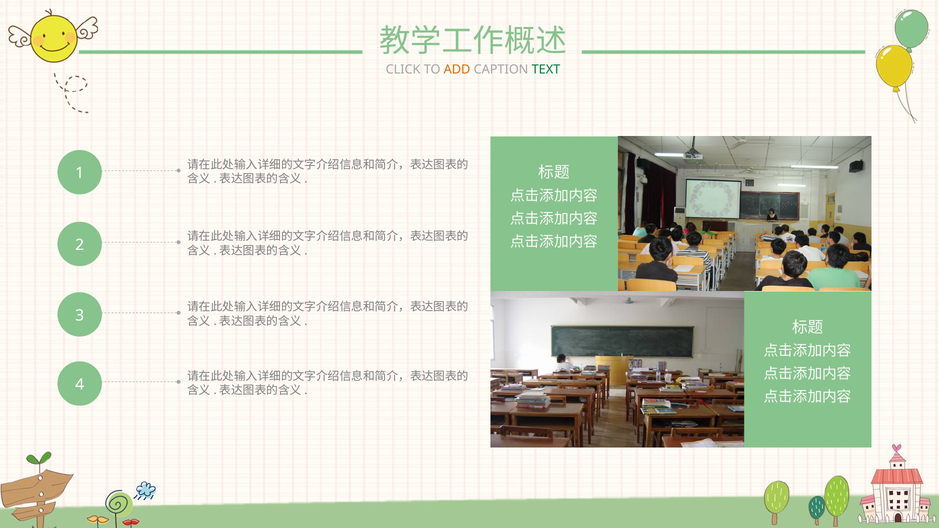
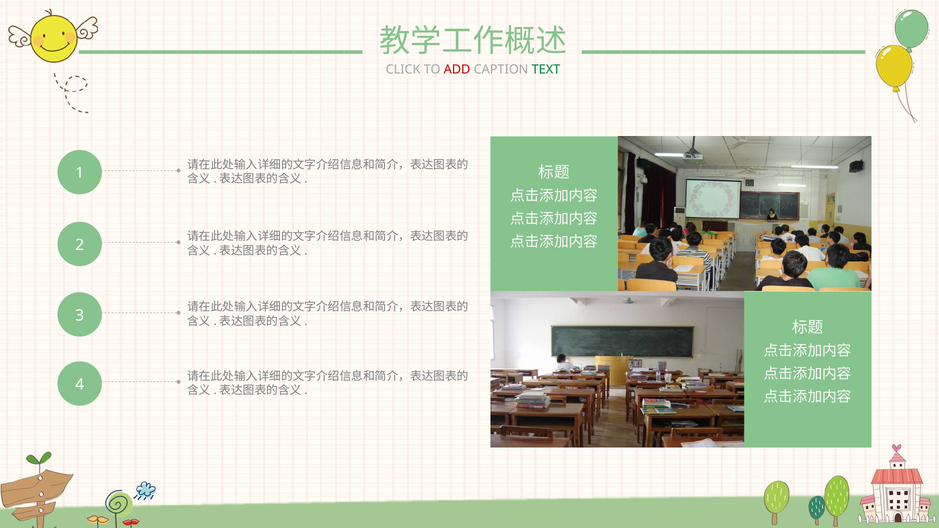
ADD colour: orange -> red
